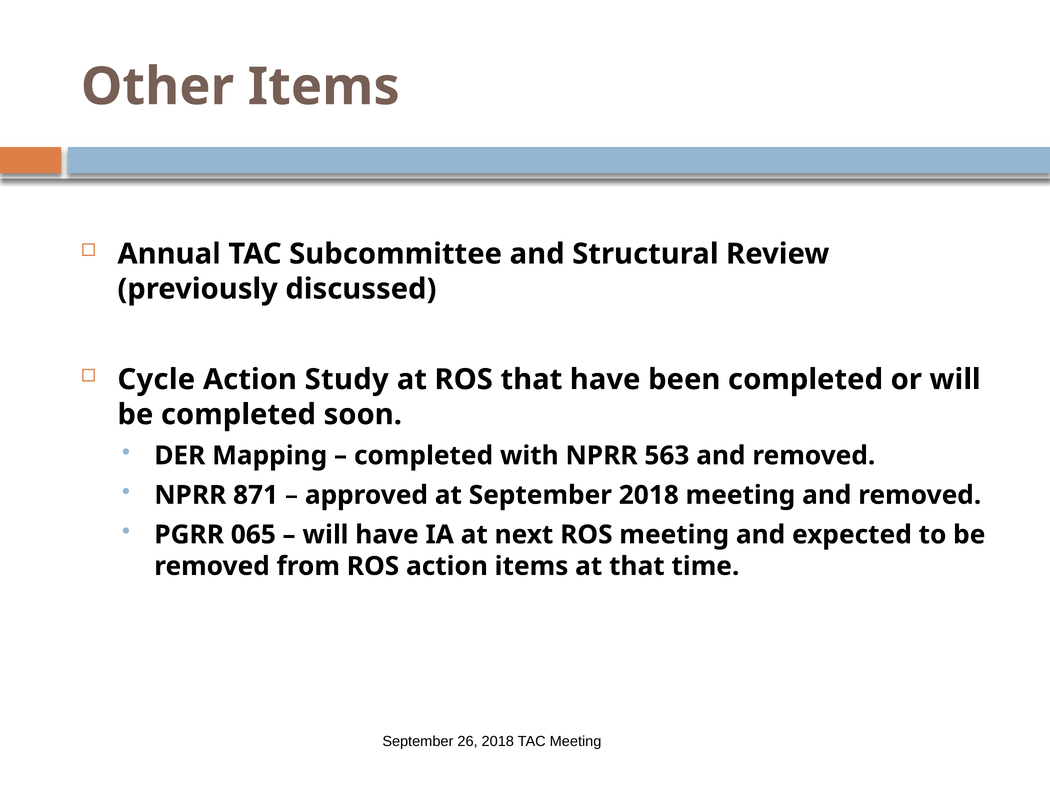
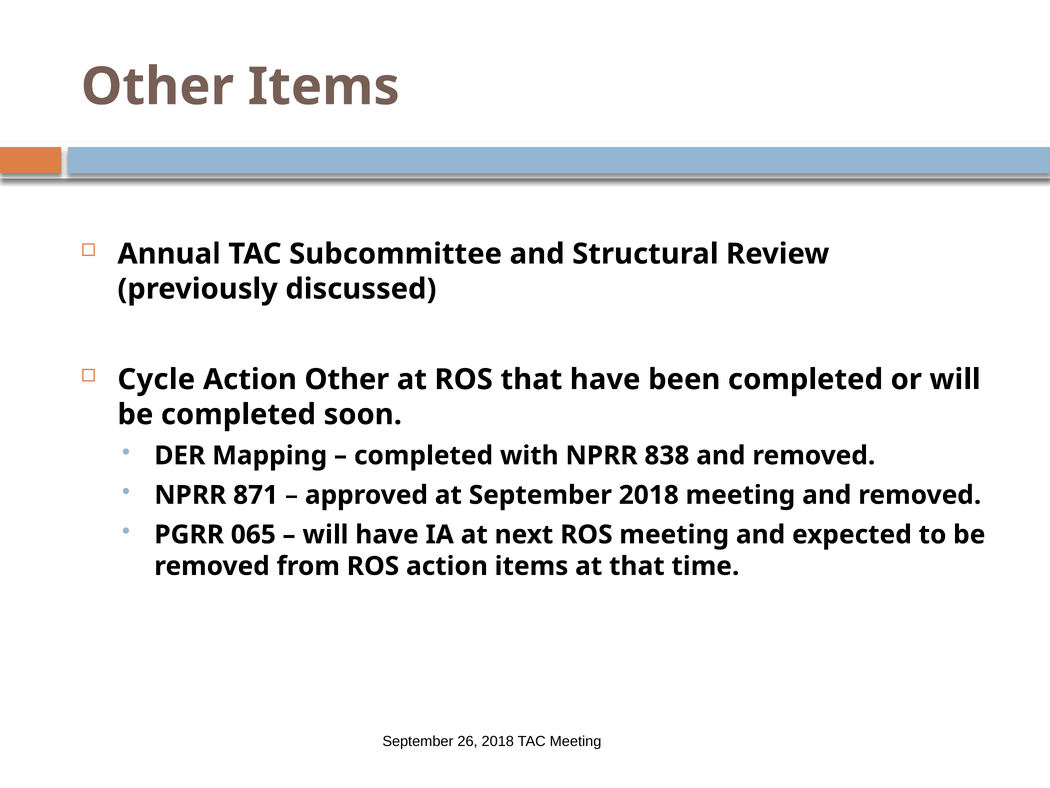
Action Study: Study -> Other
563: 563 -> 838
